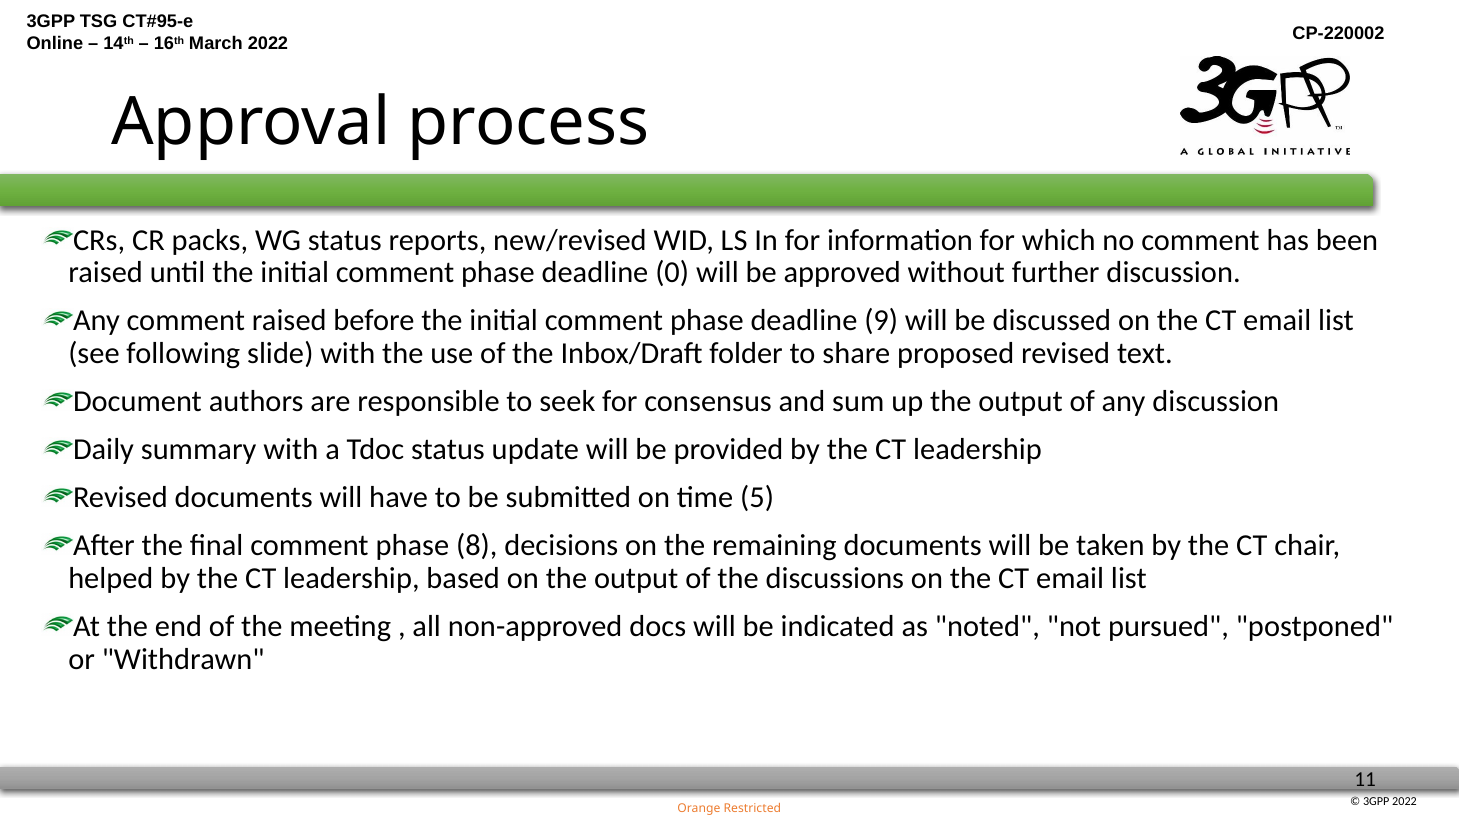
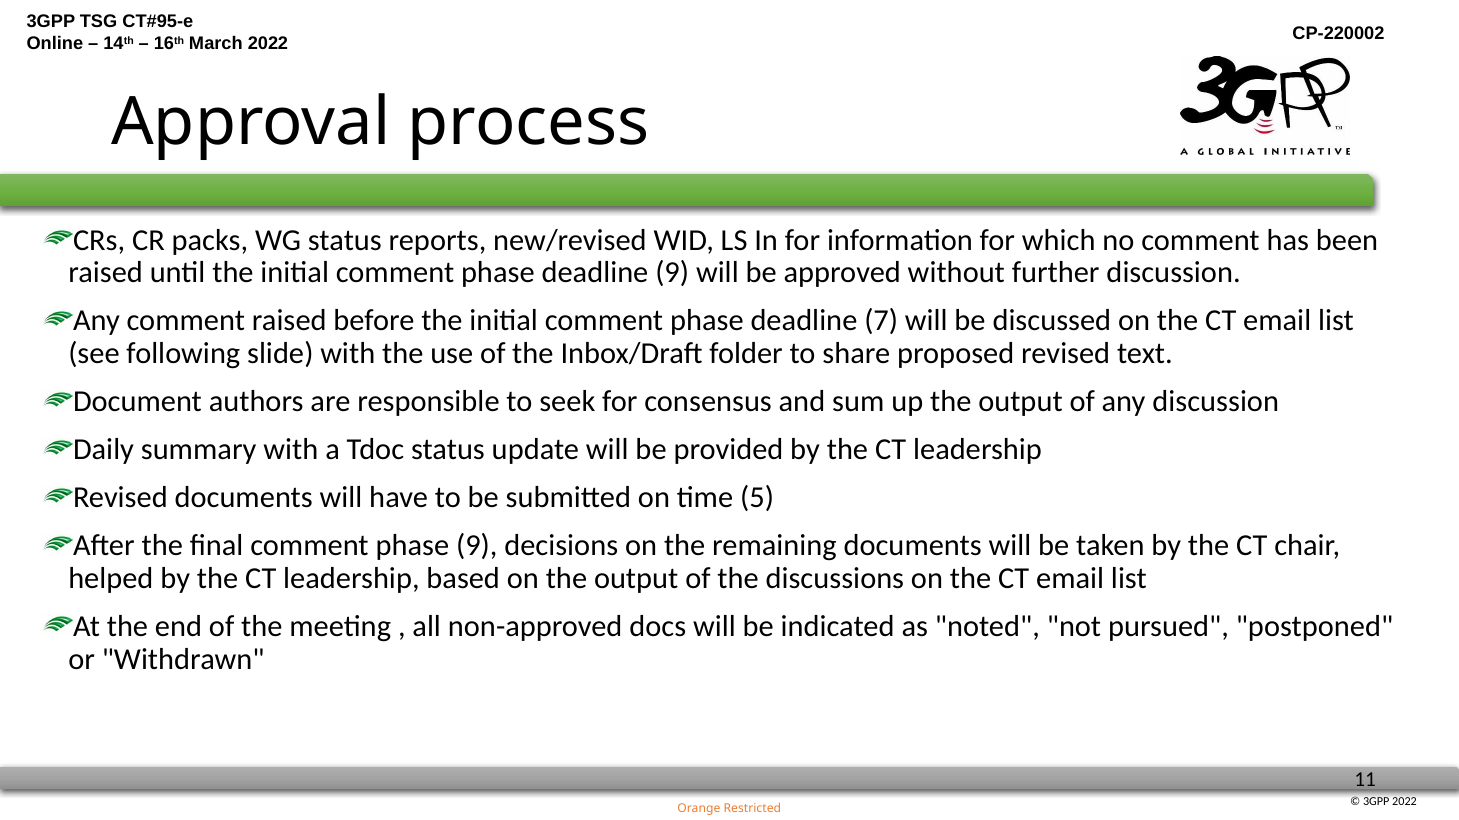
deadline 0: 0 -> 9
9: 9 -> 7
phase 8: 8 -> 9
